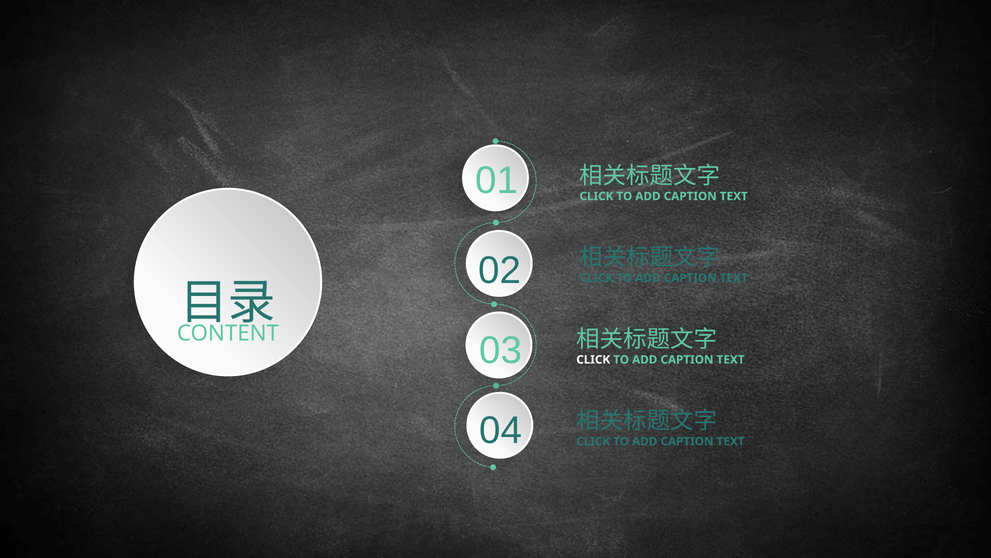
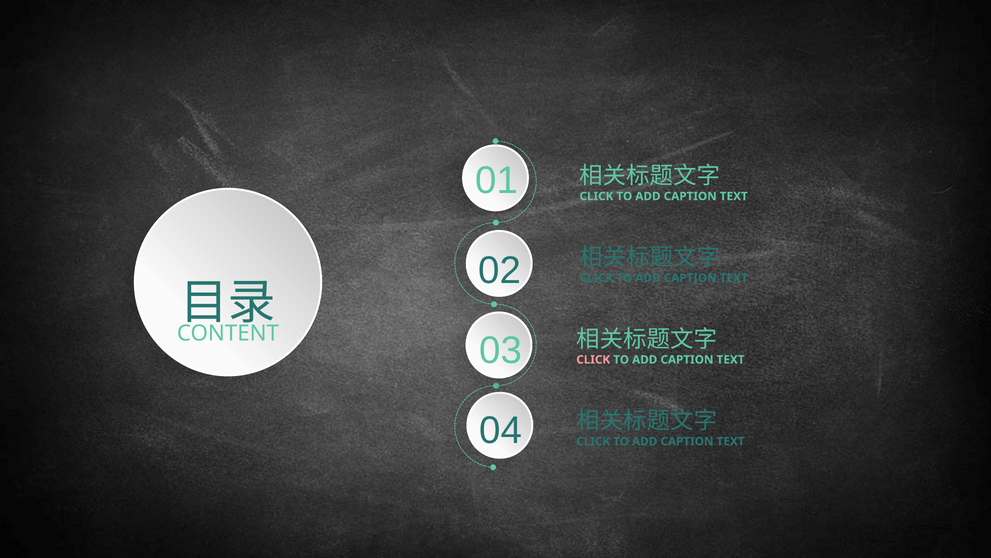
CLICK at (593, 359) colour: white -> pink
